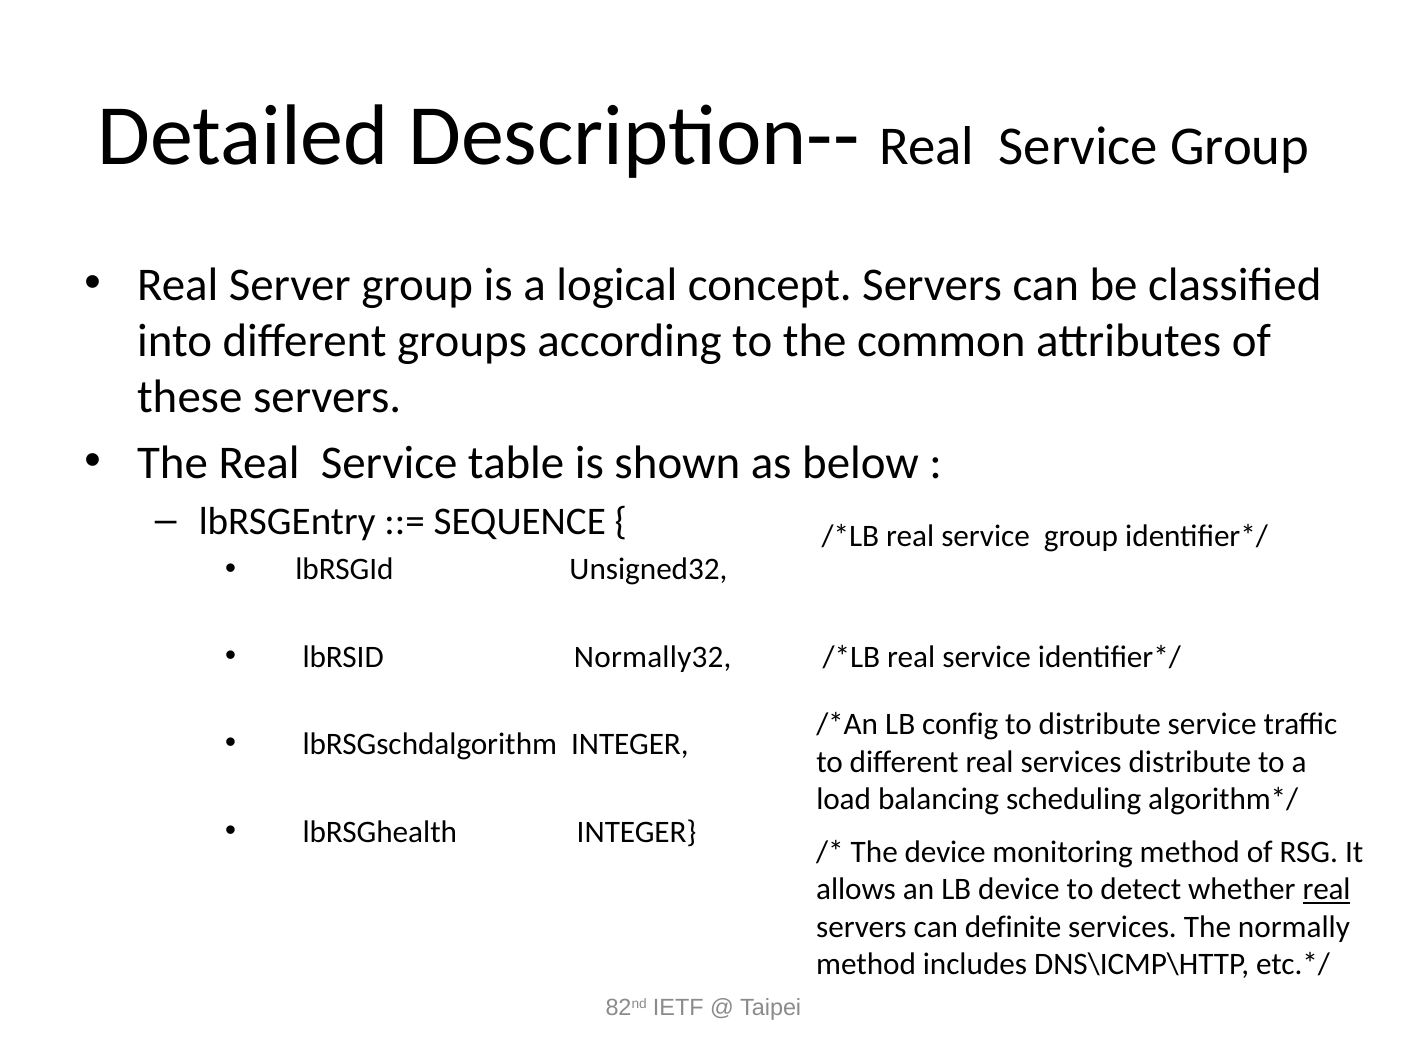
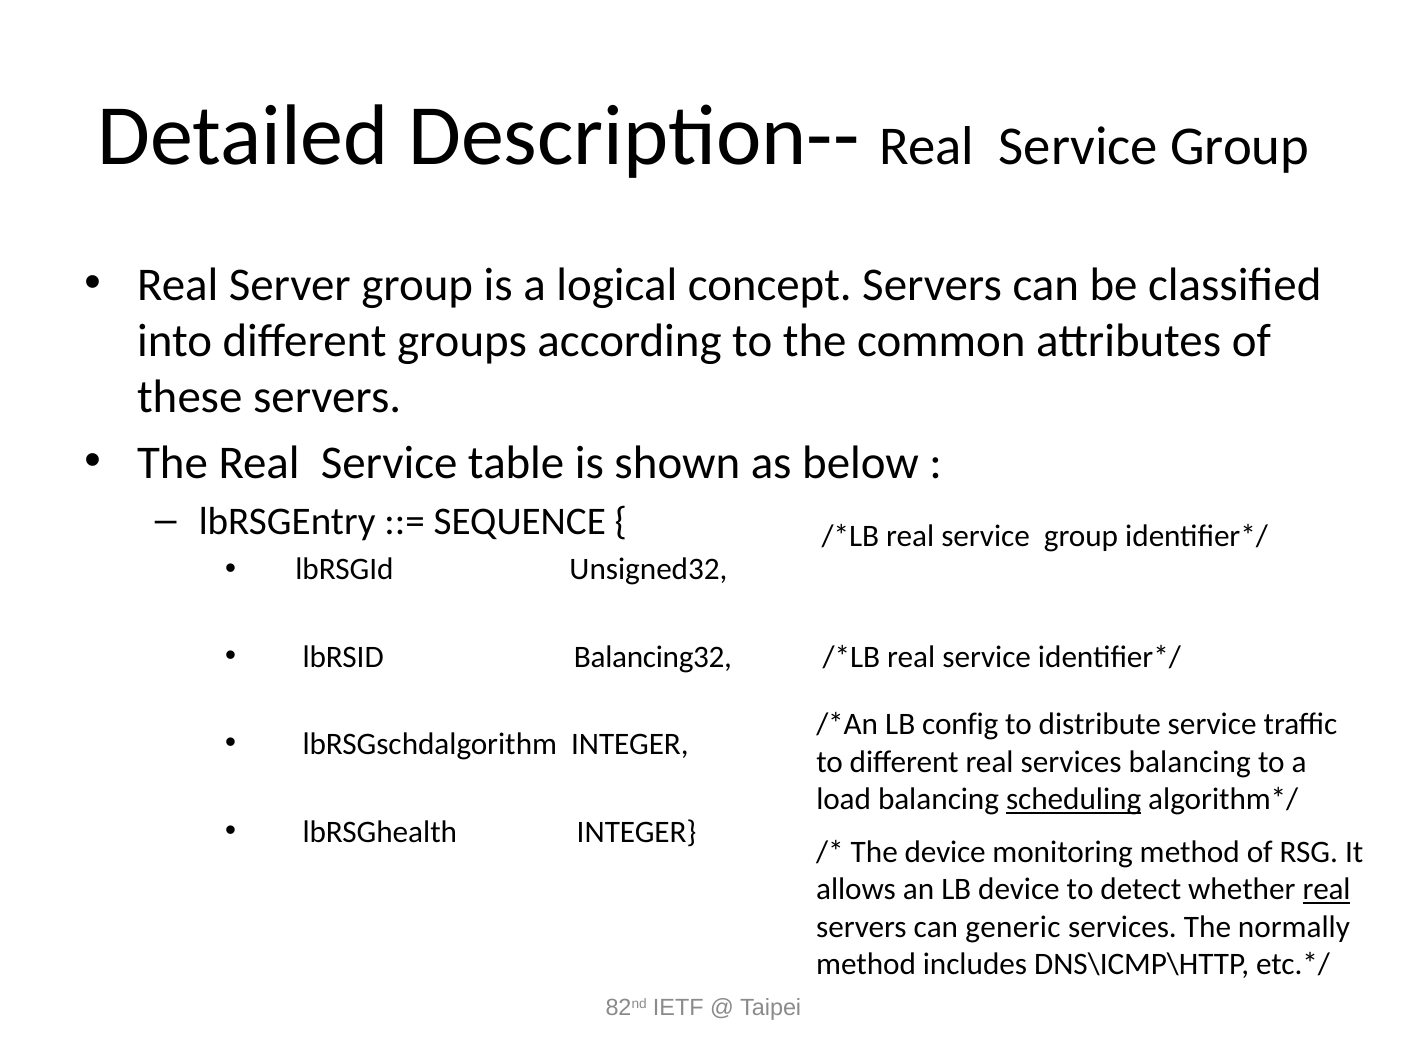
Normally32: Normally32 -> Balancing32
services distribute: distribute -> balancing
scheduling underline: none -> present
definite: definite -> generic
